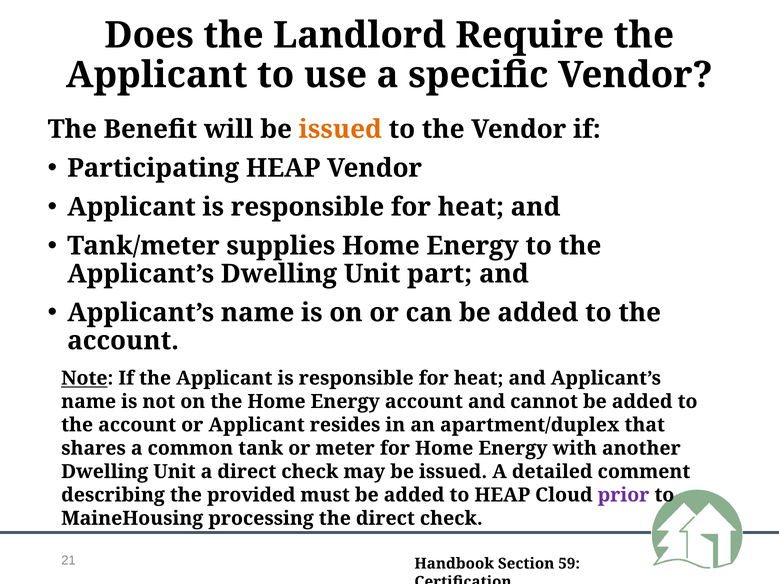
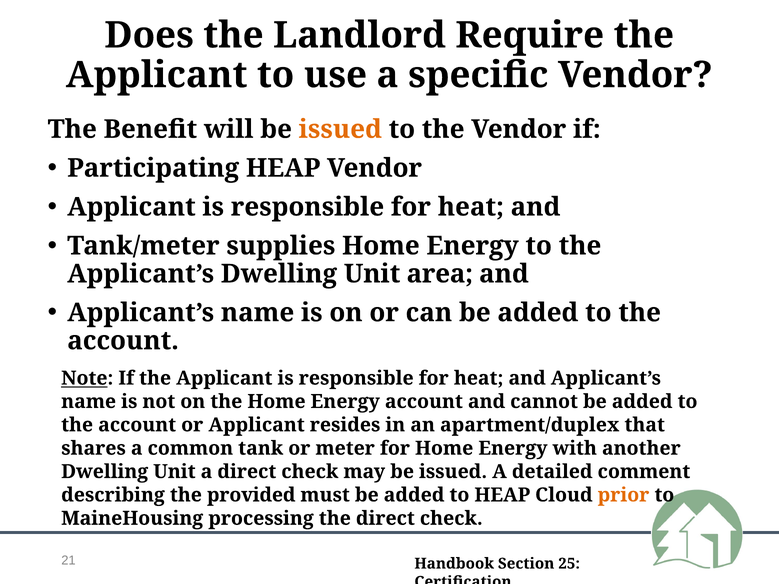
part: part -> area
prior colour: purple -> orange
59: 59 -> 25
